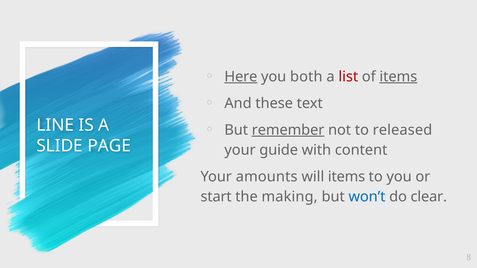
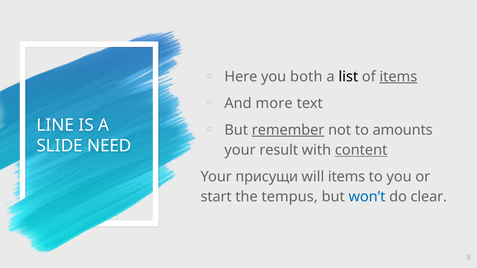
Here underline: present -> none
list colour: red -> black
these: these -> more
released: released -> amounts
PAGE: PAGE -> NEED
guide: guide -> result
content underline: none -> present
amounts: amounts -> присущи
making: making -> tempus
